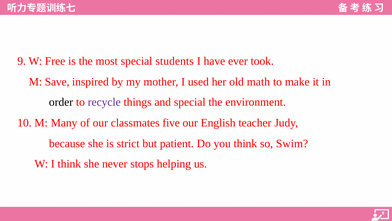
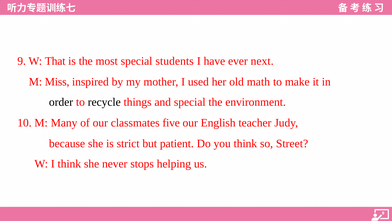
Free: Free -> That
took: took -> next
Save: Save -> Miss
recycle colour: purple -> black
Swim: Swim -> Street
